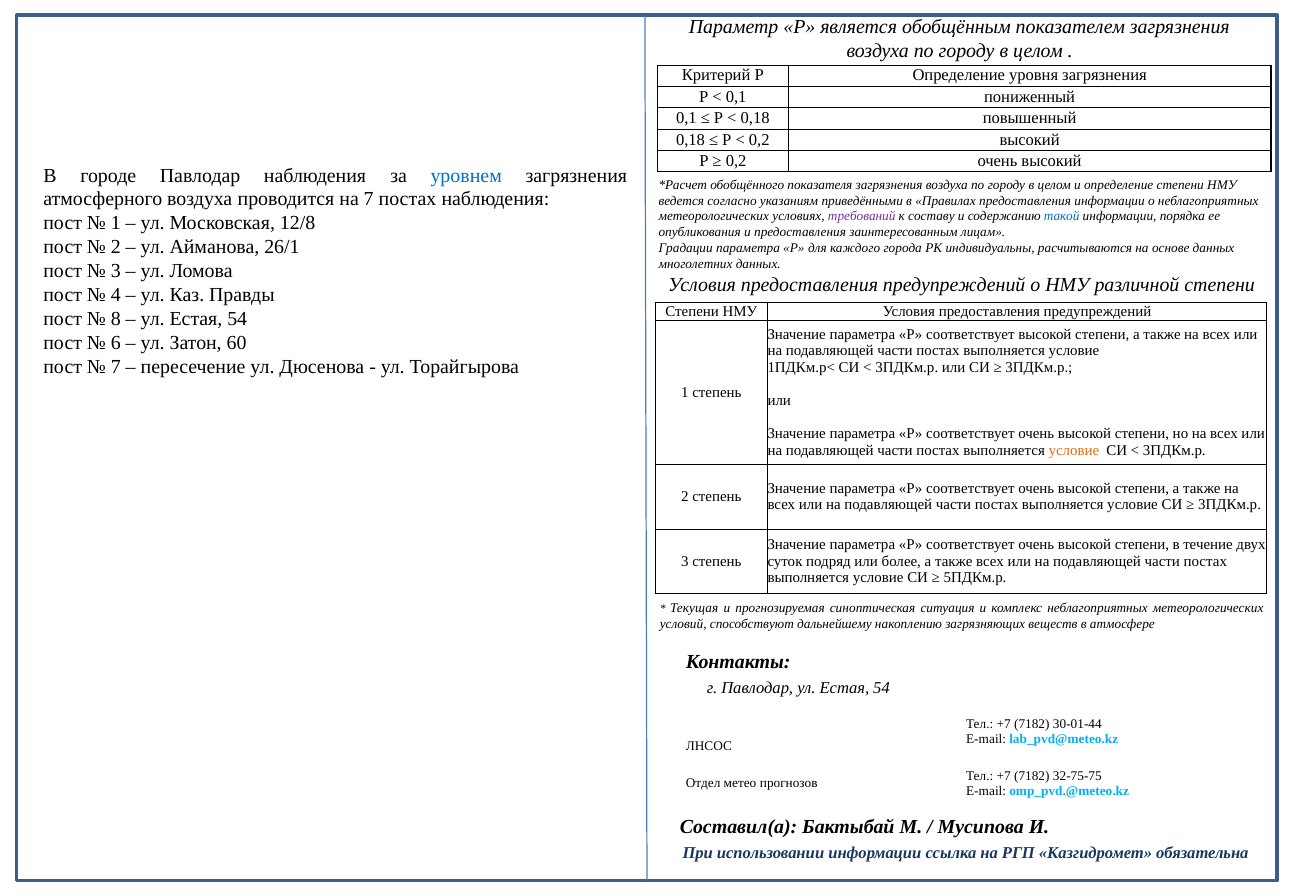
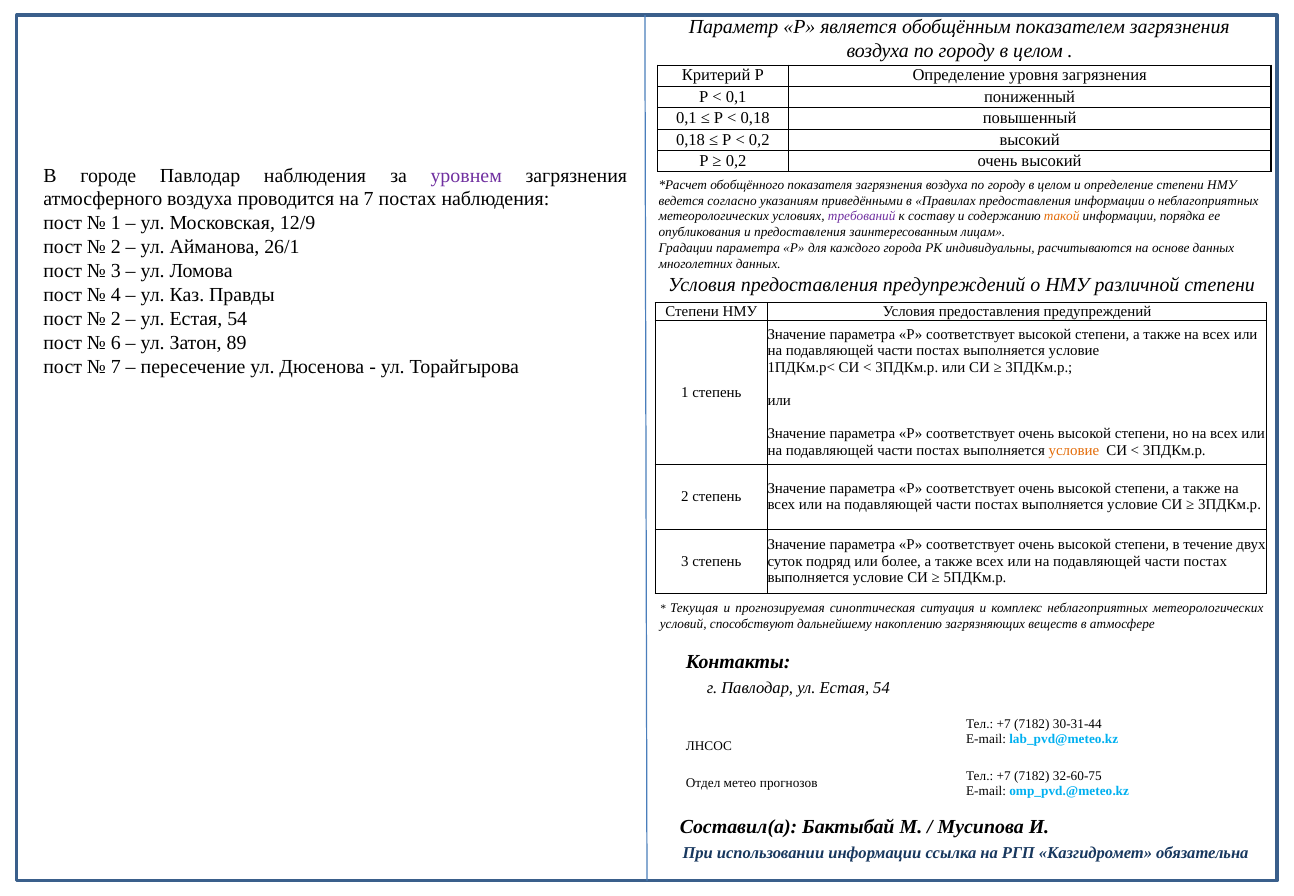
уровнем colour: blue -> purple
такой colour: blue -> orange
12/8: 12/8 -> 12/9
8 at (116, 319): 8 -> 2
60: 60 -> 89
30-01-44: 30-01-44 -> 30-31-44
32-75-75: 32-75-75 -> 32-60-75
